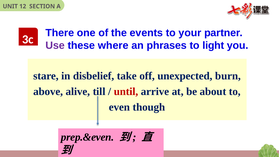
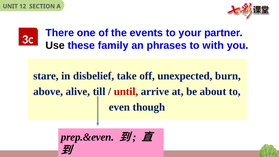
Use colour: purple -> black
where: where -> family
light: light -> with
